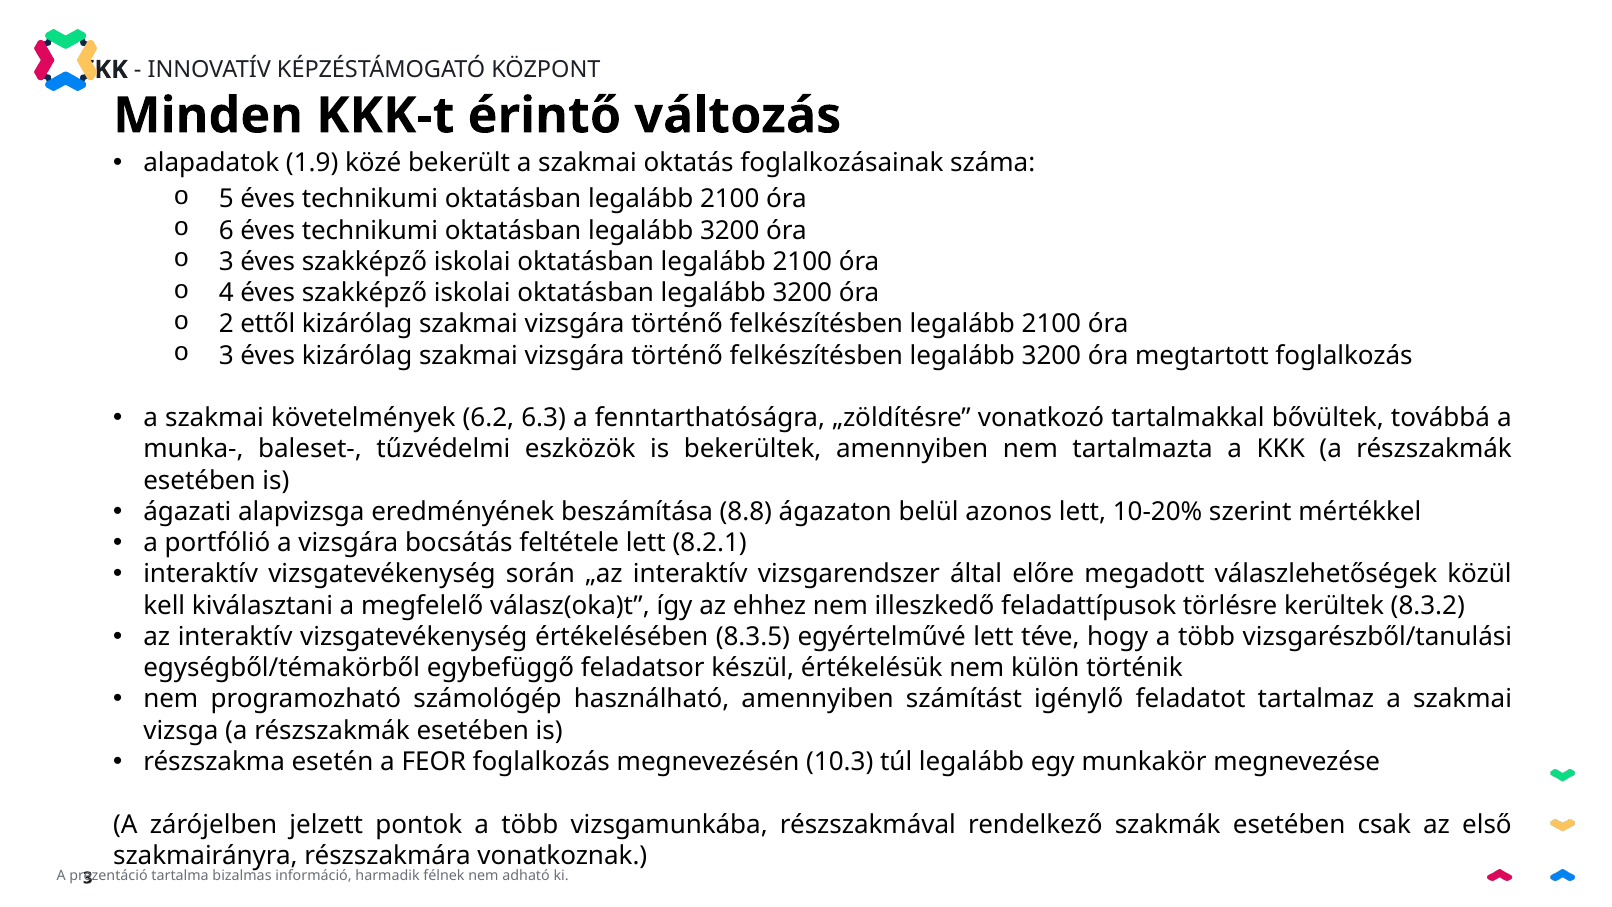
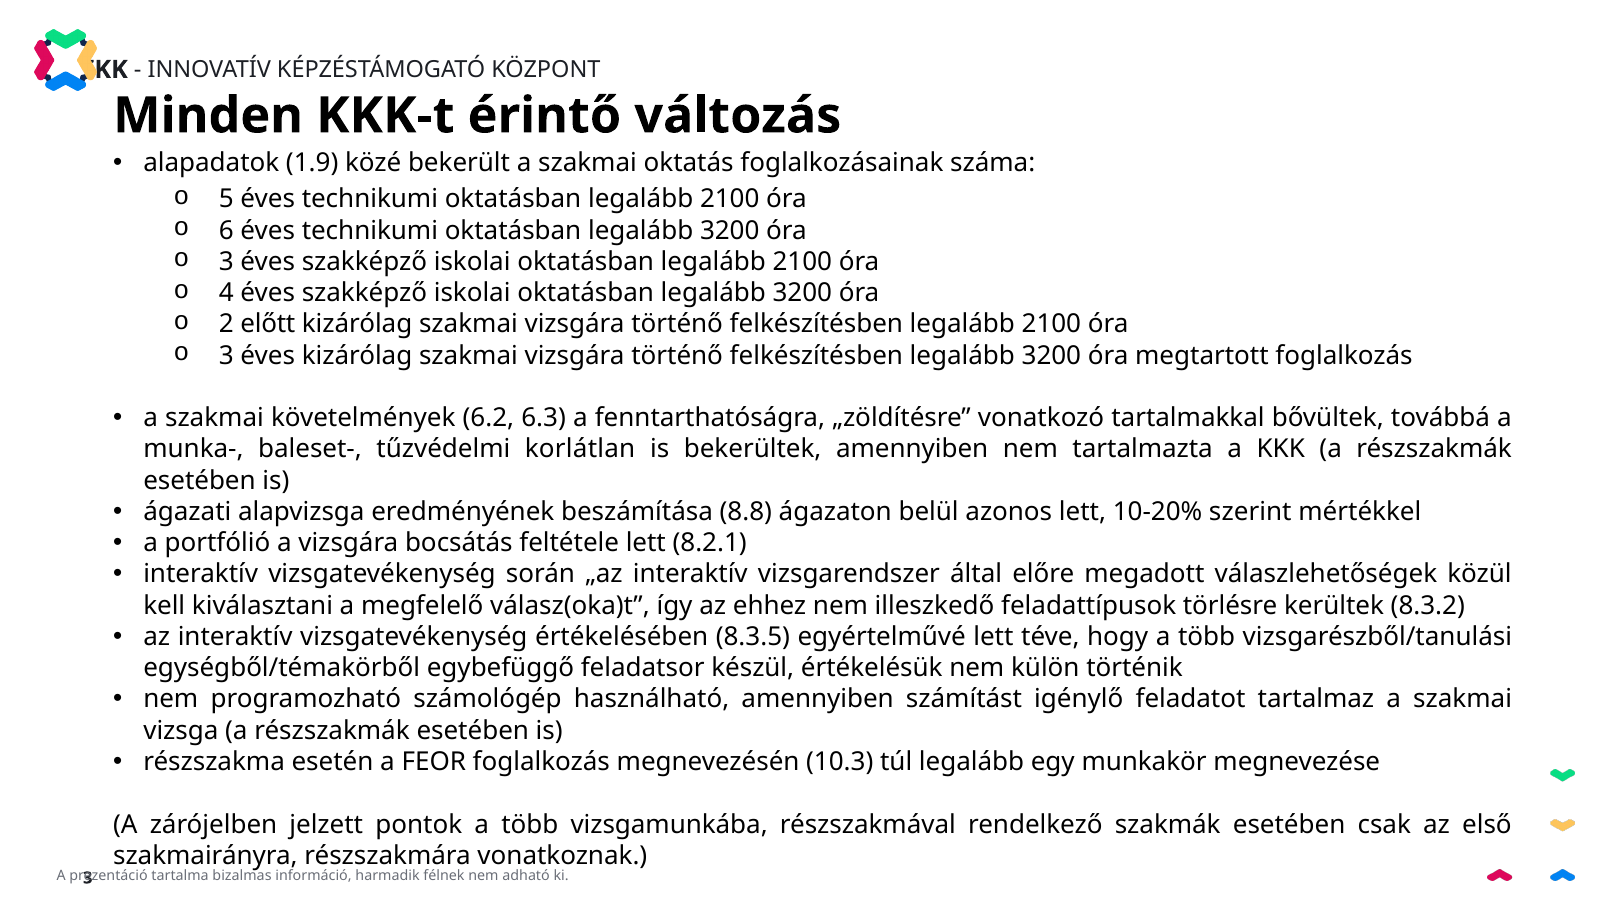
ettől: ettől -> előtt
eszközök: eszközök -> korlátlan
